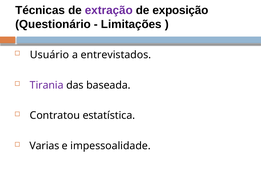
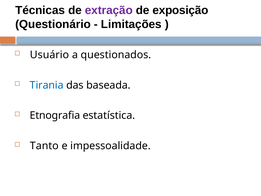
entrevistados: entrevistados -> questionados
Tirania colour: purple -> blue
Contratou: Contratou -> Etnografia
Varias: Varias -> Tanto
